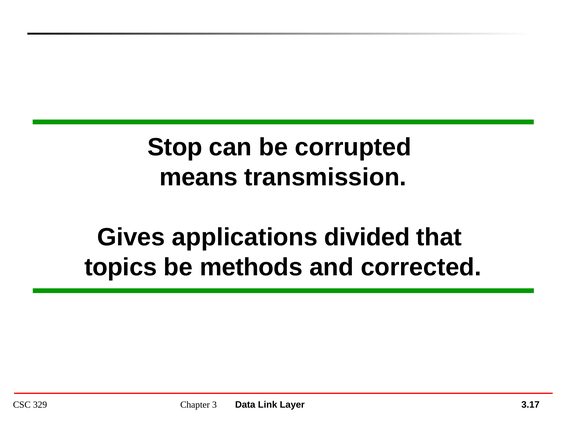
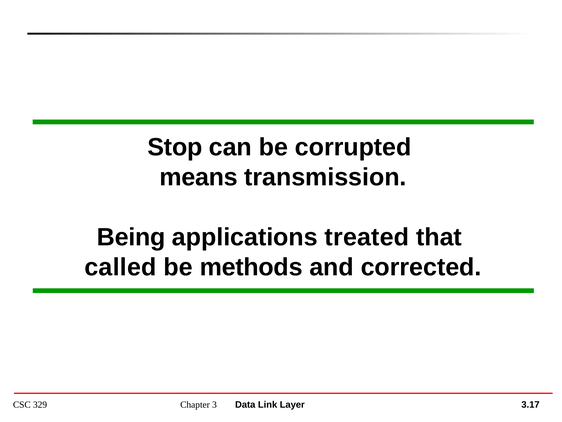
Gives: Gives -> Being
divided: divided -> treated
topics: topics -> called
